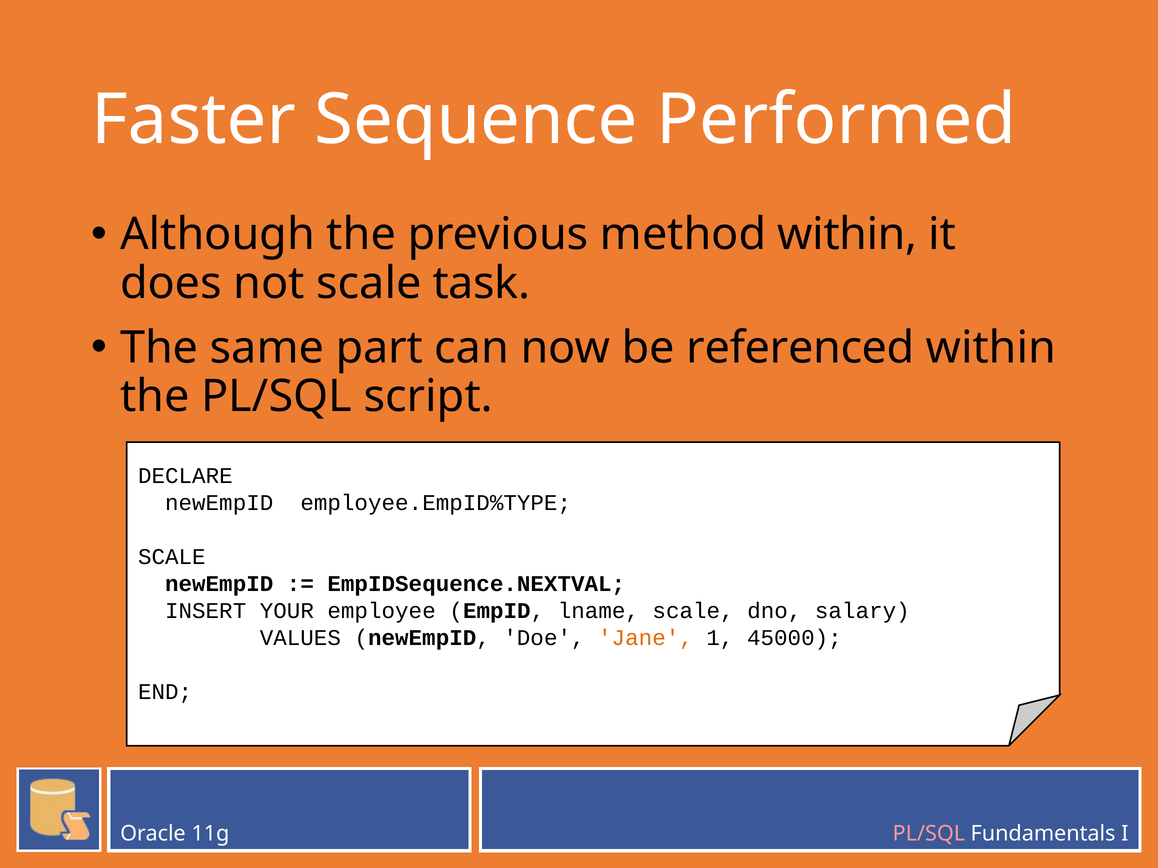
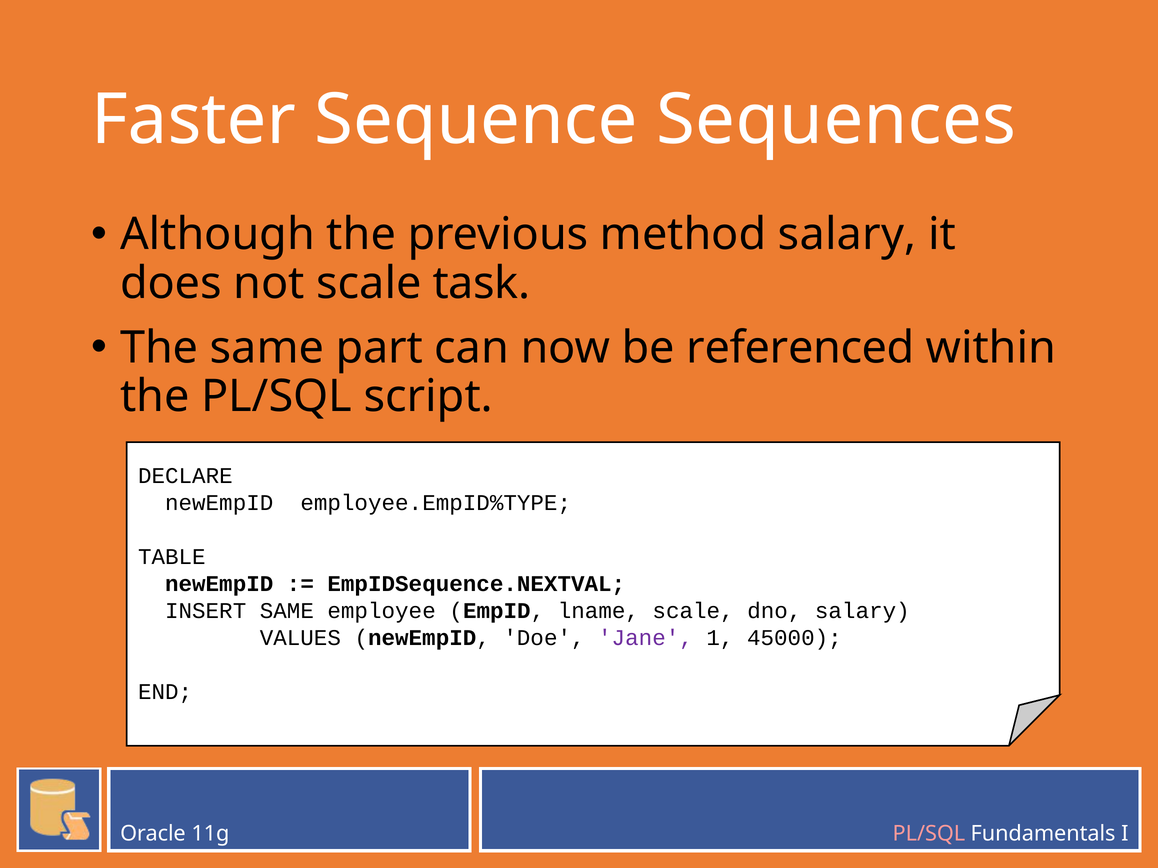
Performed: Performed -> Sequences
method within: within -> salary
SCALE at (172, 557): SCALE -> TABLE
INSERT YOUR: YOUR -> SAME
Jane colour: orange -> purple
